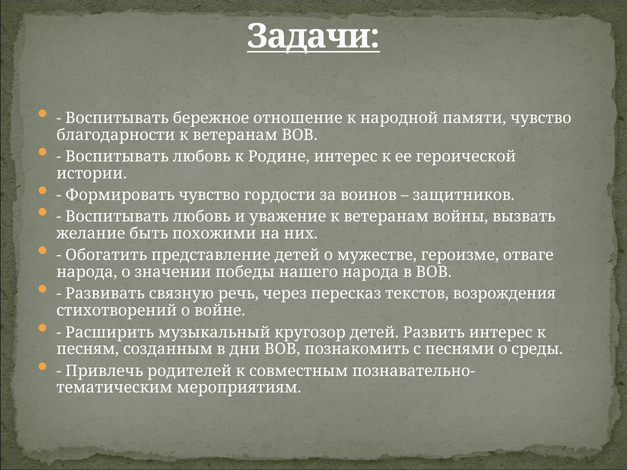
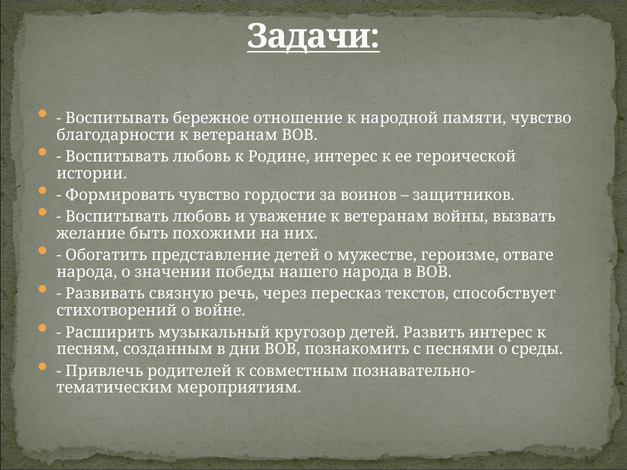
возрождения: возрождения -> способствует
